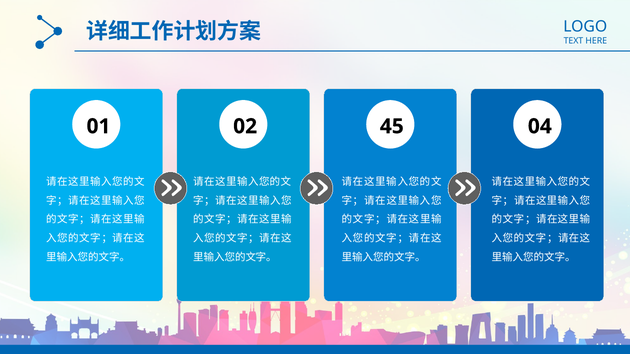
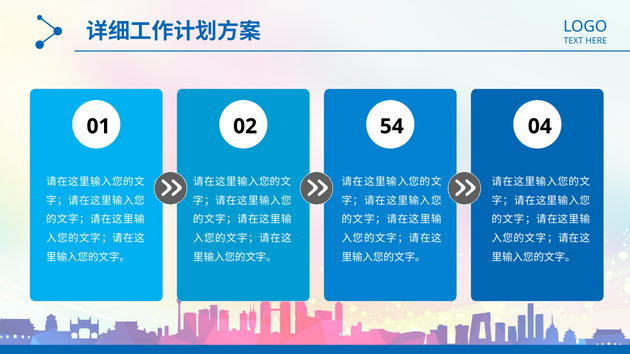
45: 45 -> 54
